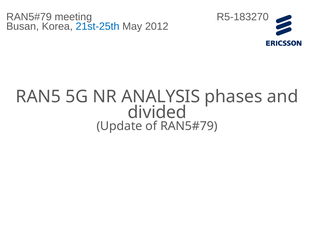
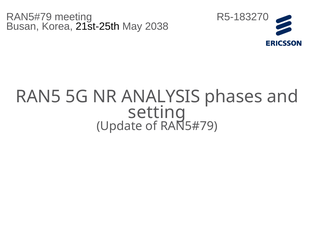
21st-25th colour: blue -> black
2012: 2012 -> 2038
divided: divided -> setting
